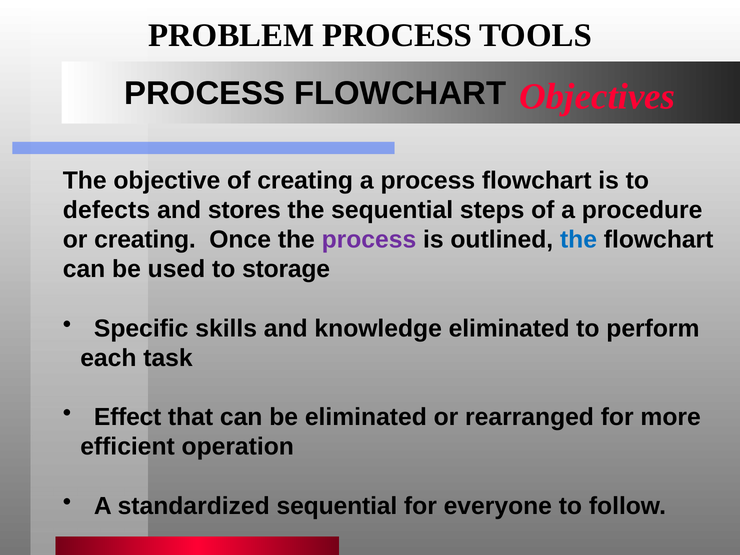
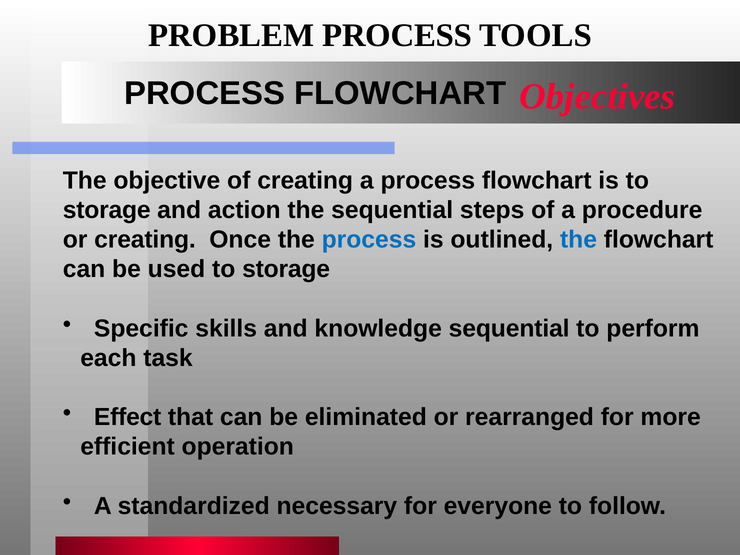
defects at (107, 210): defects -> storage
stores: stores -> action
process at (369, 240) colour: purple -> blue
knowledge eliminated: eliminated -> sequential
standardized sequential: sequential -> necessary
